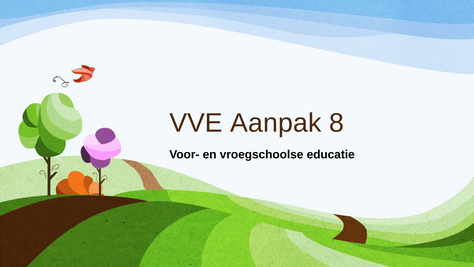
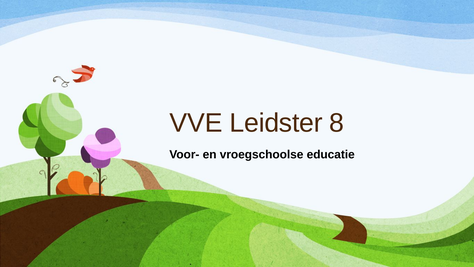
Aanpak: Aanpak -> Leidster
